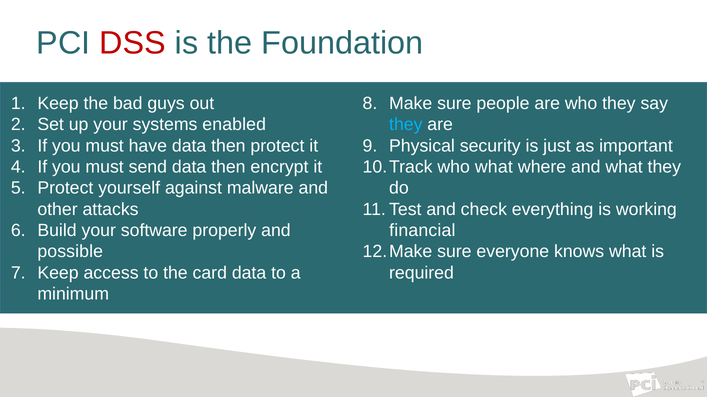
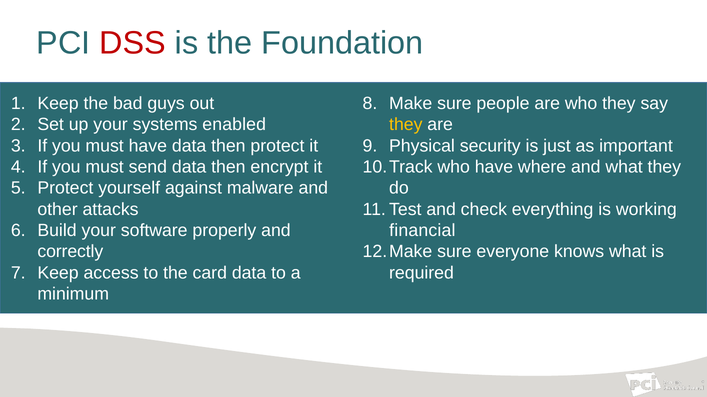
they at (406, 125) colour: light blue -> yellow
who what: what -> have
possible: possible -> correctly
